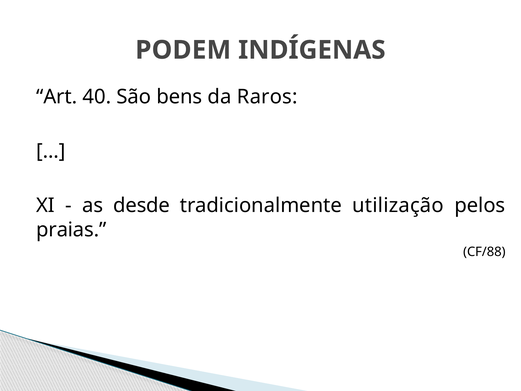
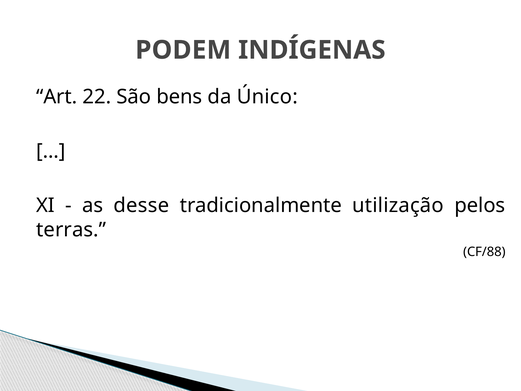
40: 40 -> 22
Raros: Raros -> Único
desde: desde -> desse
praias: praias -> terras
